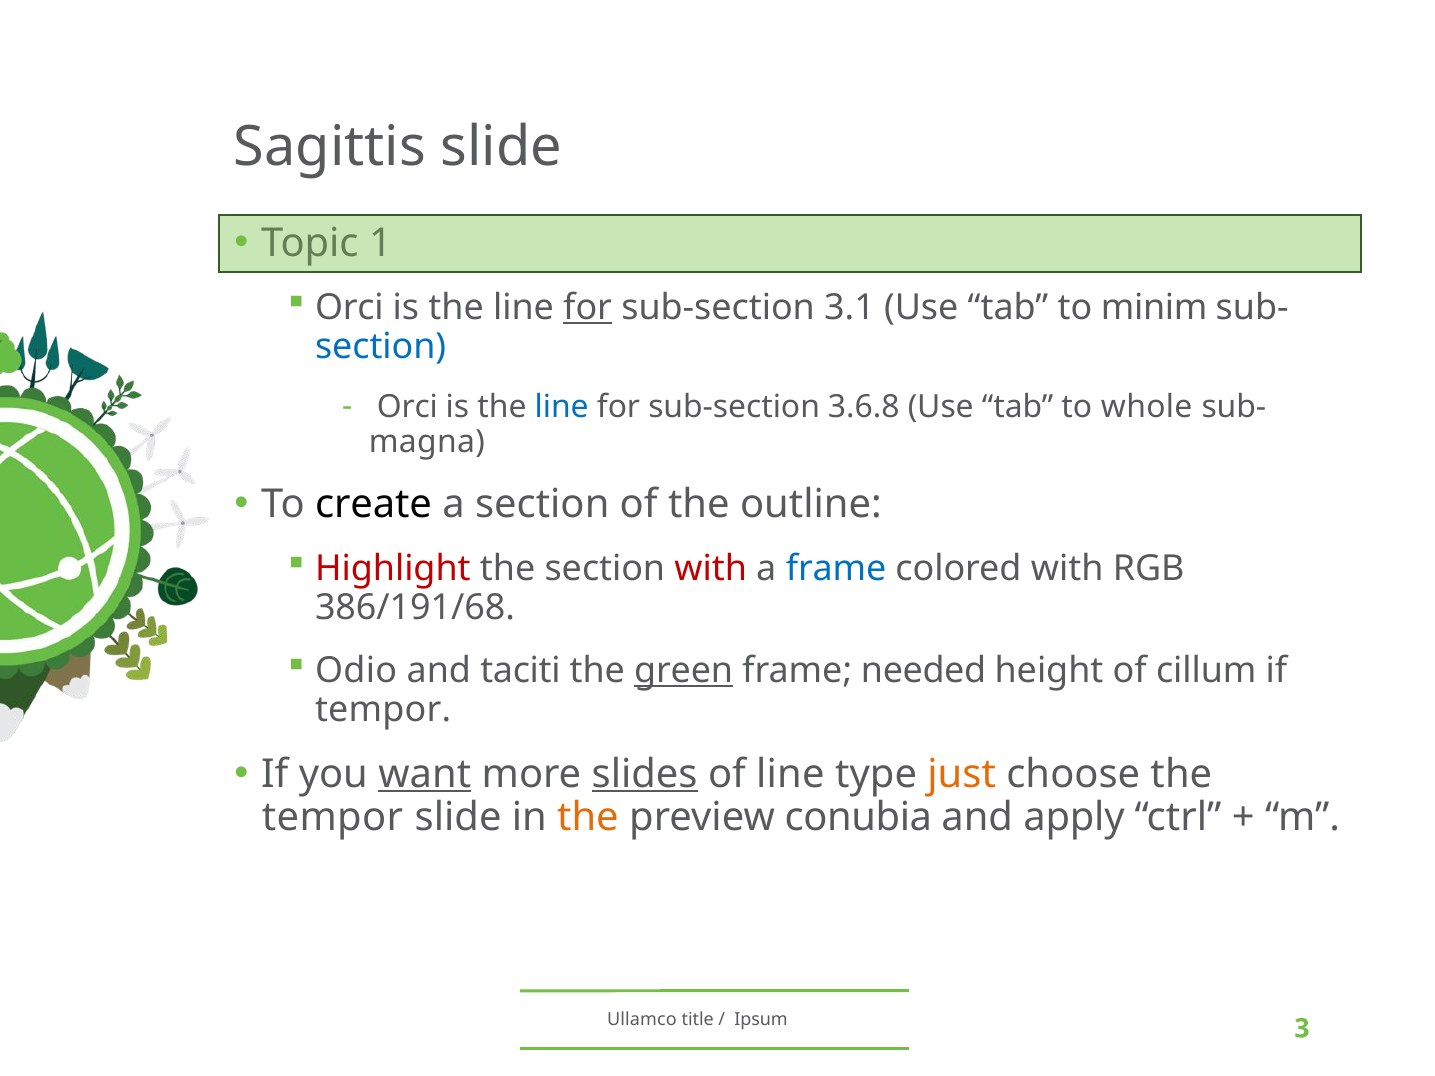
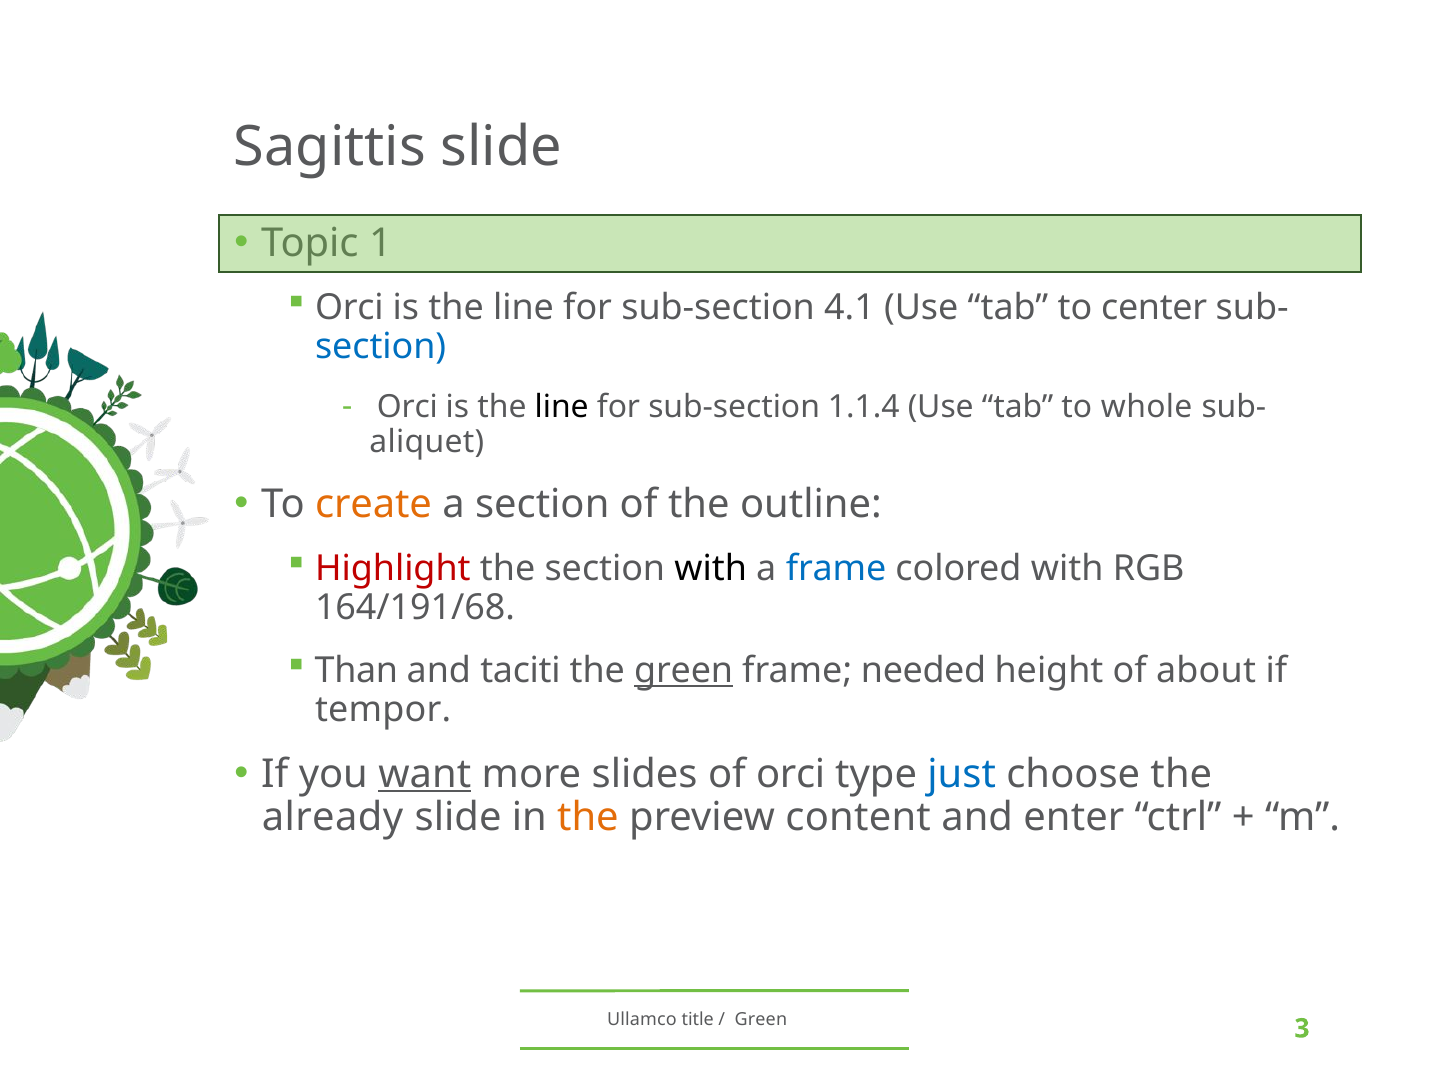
for at (588, 308) underline: present -> none
3.1: 3.1 -> 4.1
minim: minim -> center
line at (562, 407) colour: blue -> black
3.6.8: 3.6.8 -> 1.1.4
magna: magna -> aliquet
create colour: black -> orange
with at (711, 569) colour: red -> black
386/191/68: 386/191/68 -> 164/191/68
Odio: Odio -> Than
cillum: cillum -> about
slides underline: present -> none
of line: line -> orci
just colour: orange -> blue
tempor at (332, 817): tempor -> already
conubia: conubia -> content
apply: apply -> enter
Ipsum at (761, 1019): Ipsum -> Green
